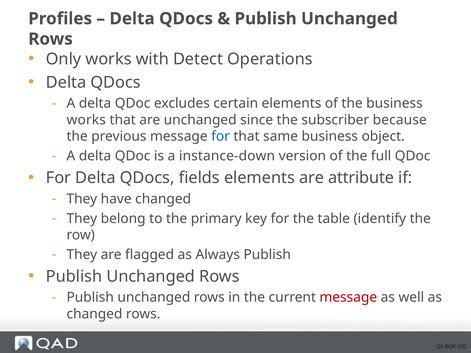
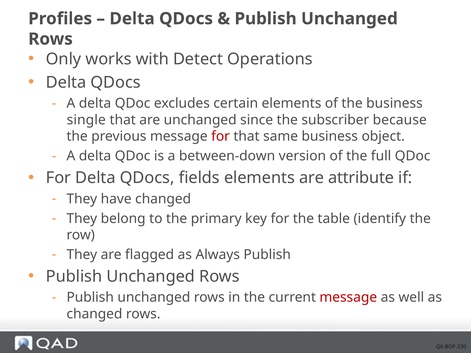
works at (86, 120): works -> single
for at (221, 137) colour: blue -> red
instance-down: instance-down -> between-down
